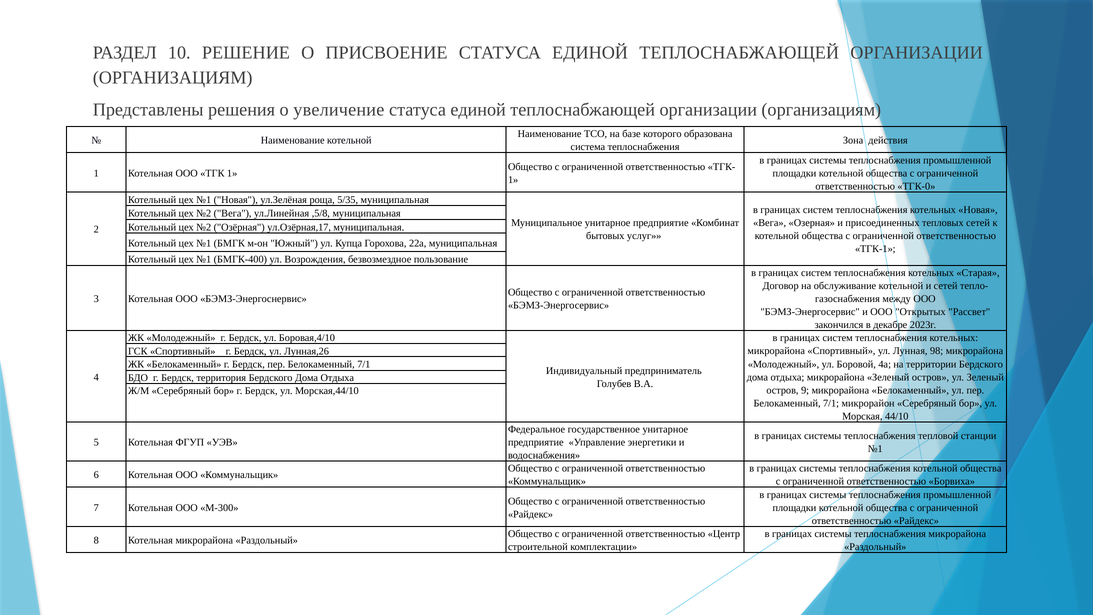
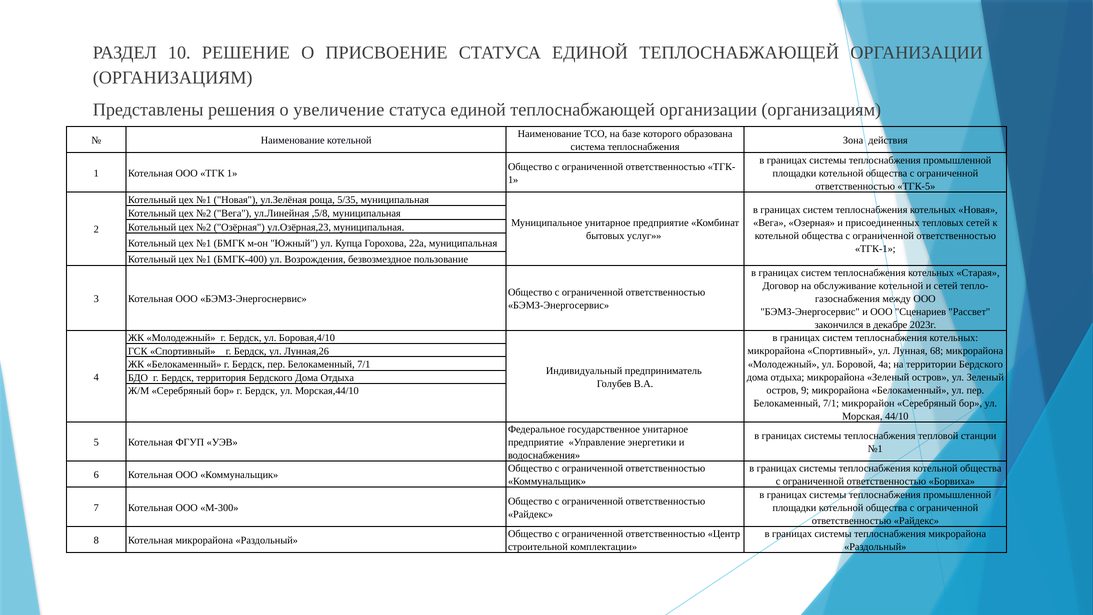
ТГК-0: ТГК-0 -> ТГК-5
ул.Озёрная,17: ул.Озёрная,17 -> ул.Озёрная,23
Открытых: Открытых -> Сценариев
98: 98 -> 68
